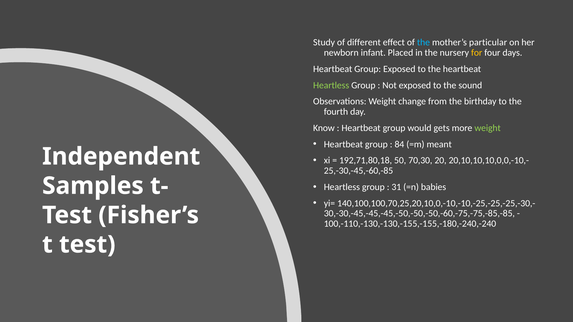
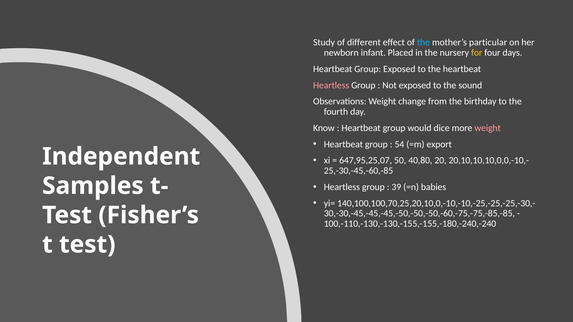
Heartless at (331, 85) colour: light green -> pink
gets: gets -> dice
weight at (488, 128) colour: light green -> pink
84: 84 -> 54
meant: meant -> export
192,71,80,18: 192,71,80,18 -> 647,95,25,07
70,30: 70,30 -> 40,80
31: 31 -> 39
